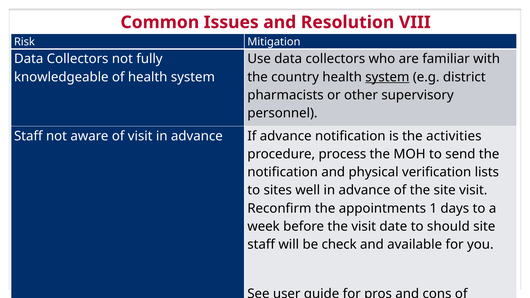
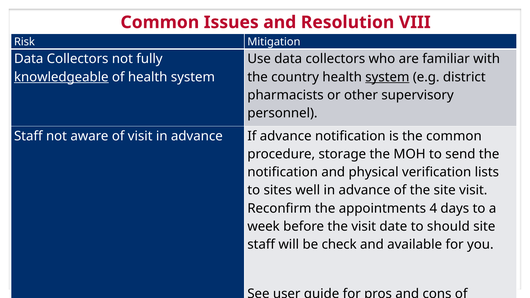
knowledgeable underline: none -> present
the activities: activities -> common
process: process -> storage
1: 1 -> 4
